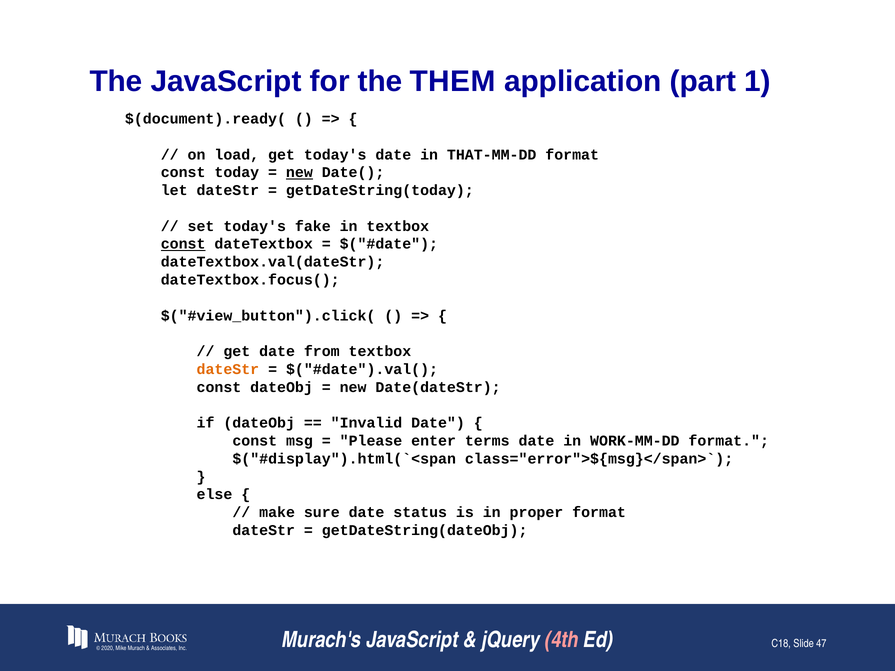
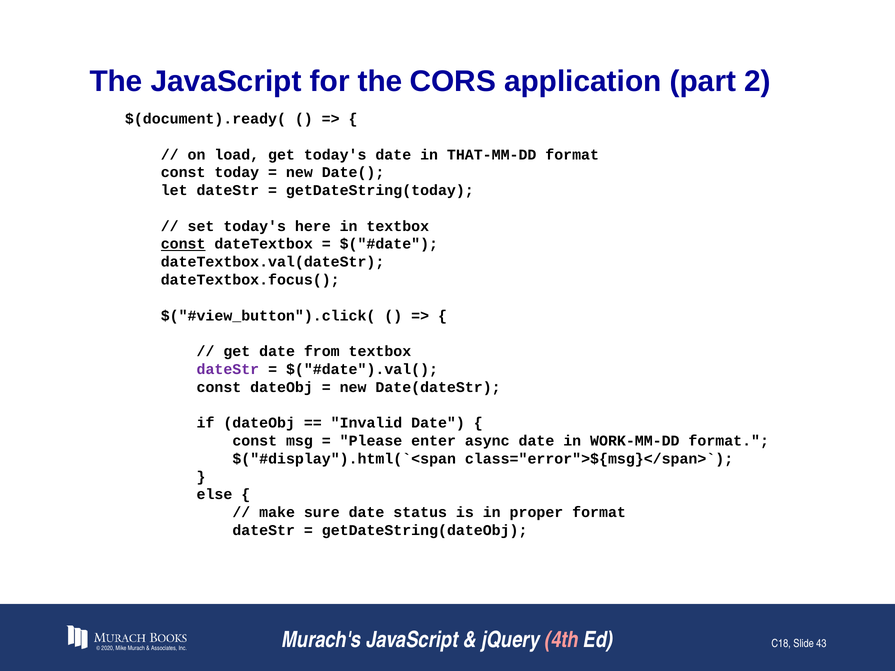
THEM: THEM -> CORS
1: 1 -> 2
new at (299, 173) underline: present -> none
fake: fake -> here
dateStr at (228, 369) colour: orange -> purple
terms: terms -> async
47: 47 -> 43
